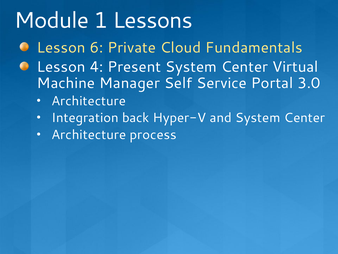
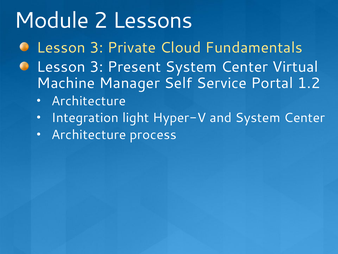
1: 1 -> 2
6 at (96, 47): 6 -> 3
4 at (96, 67): 4 -> 3
3.0: 3.0 -> 1.2
back: back -> light
